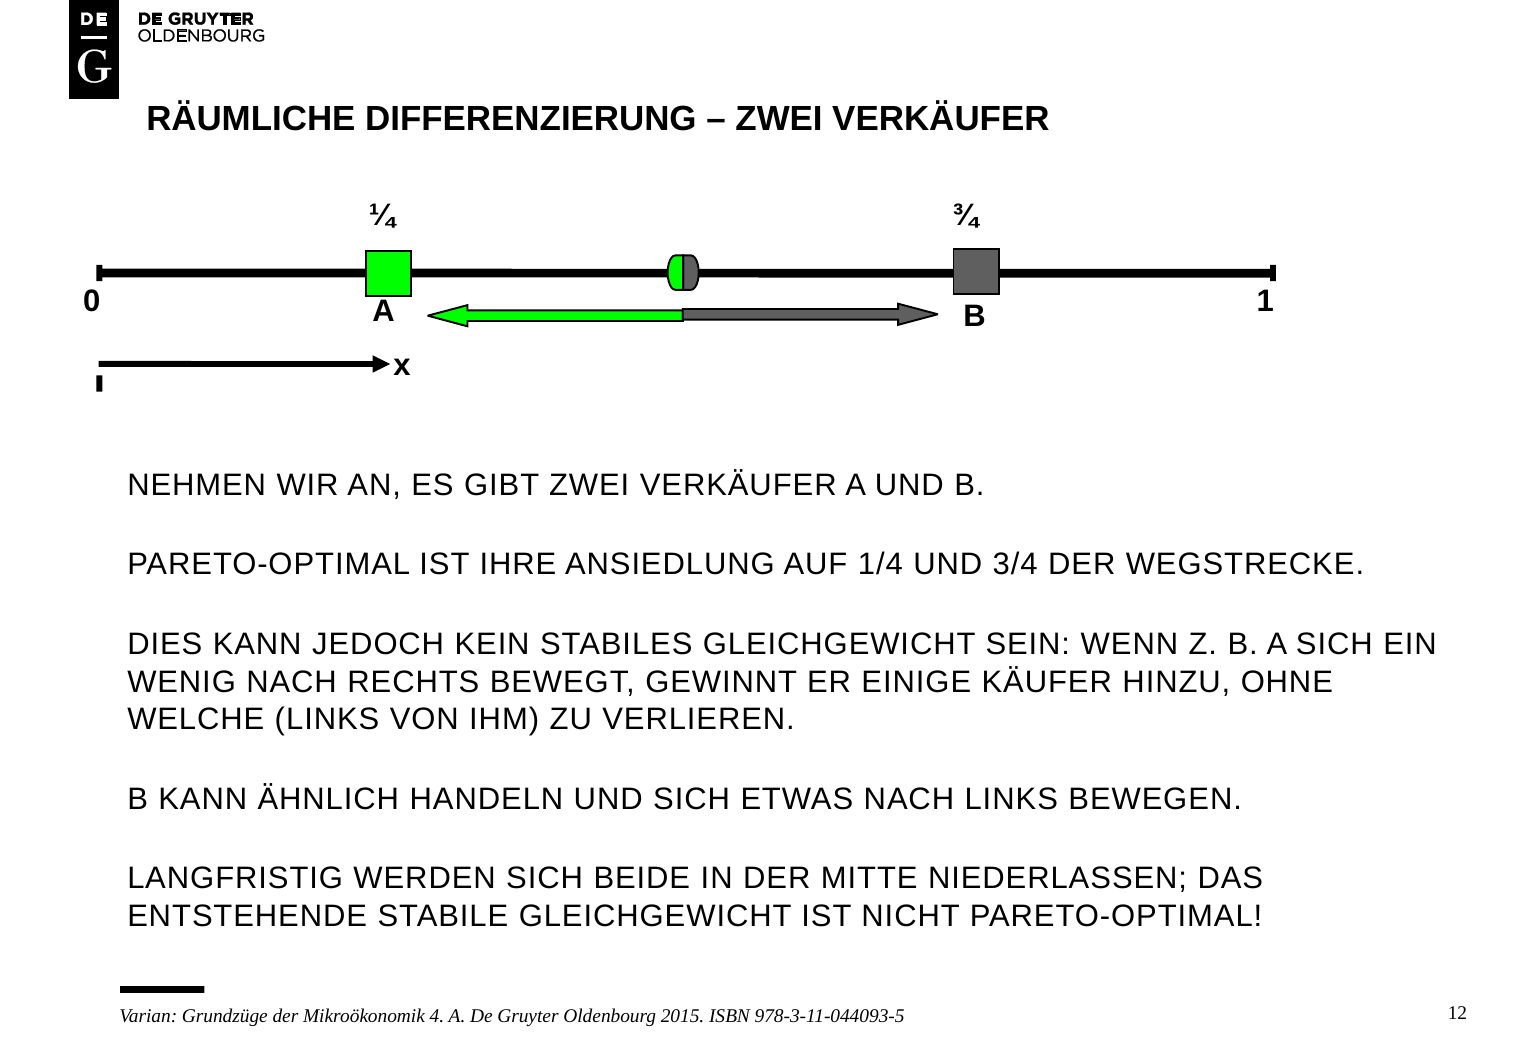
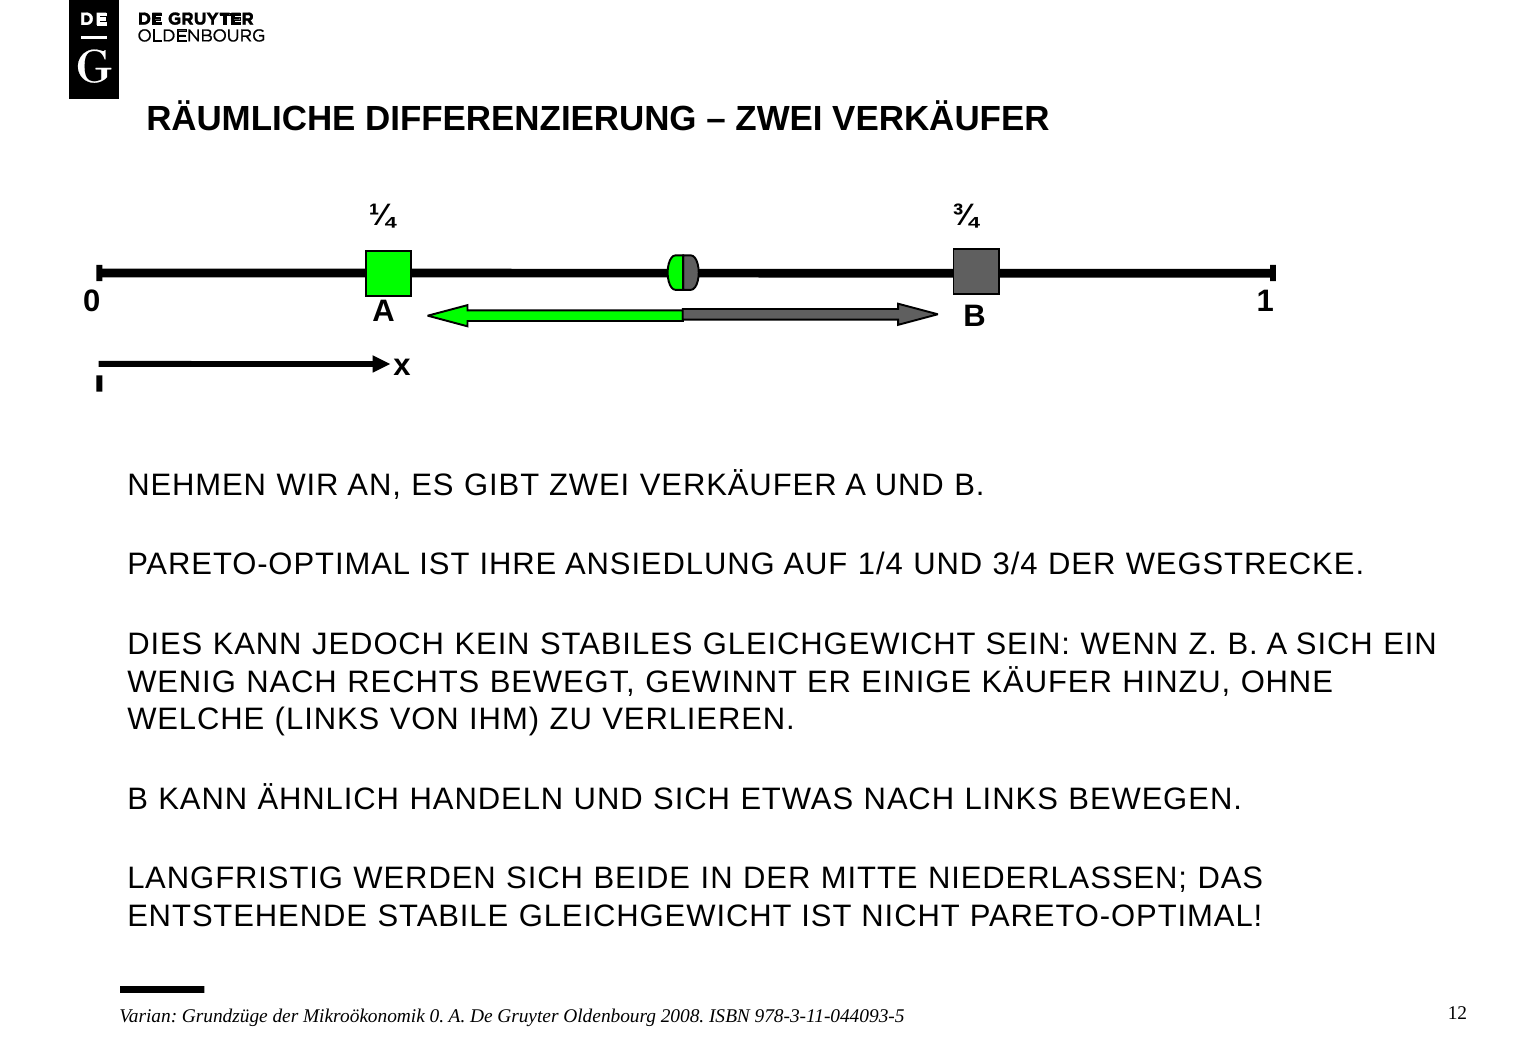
Mikroökonomik 4: 4 -> 0
2015: 2015 -> 2008
